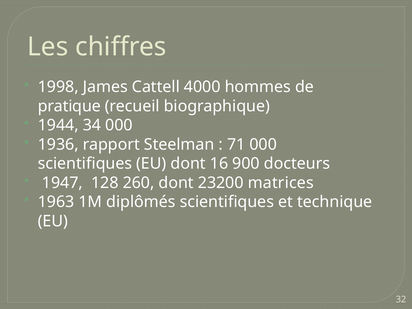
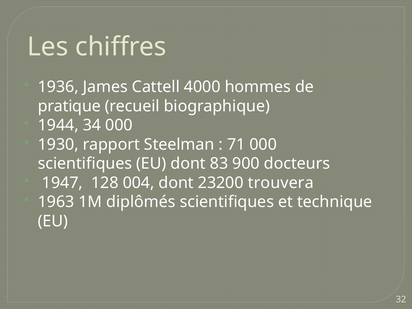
1998: 1998 -> 1936
1936: 1936 -> 1930
16: 16 -> 83
260: 260 -> 004
matrices: matrices -> trouvera
